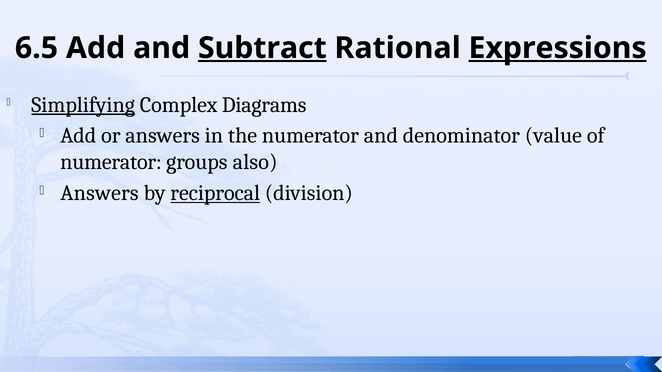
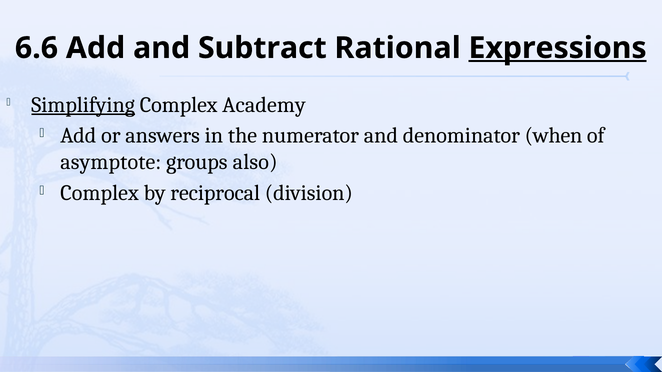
6.5: 6.5 -> 6.6
Subtract underline: present -> none
Diagrams: Diagrams -> Academy
value: value -> when
numerator at (111, 162): numerator -> asymptote
Answers at (99, 193): Answers -> Complex
reciprocal underline: present -> none
